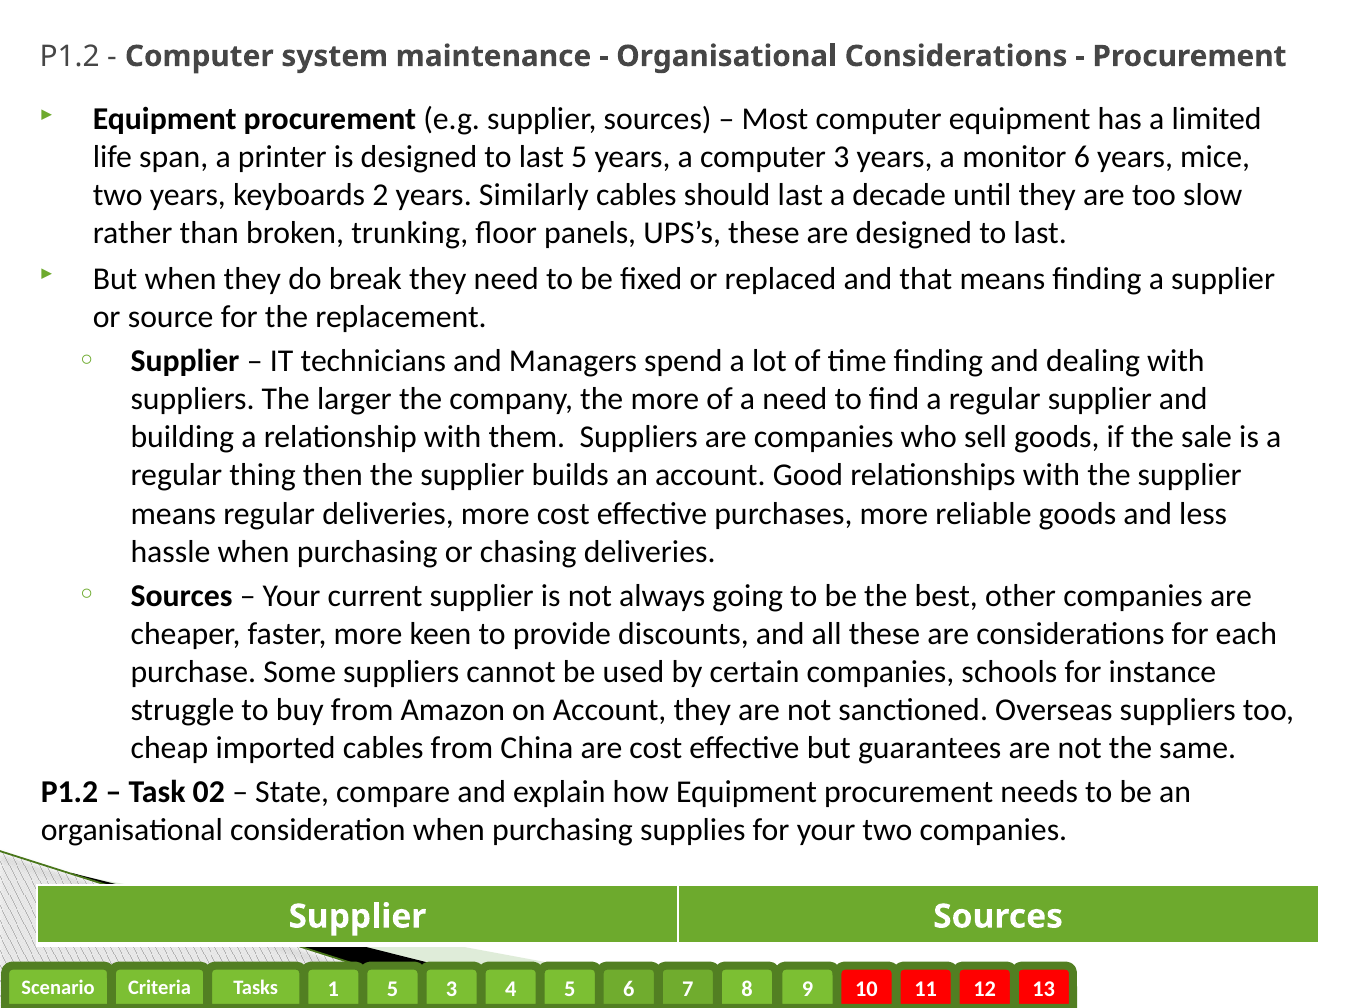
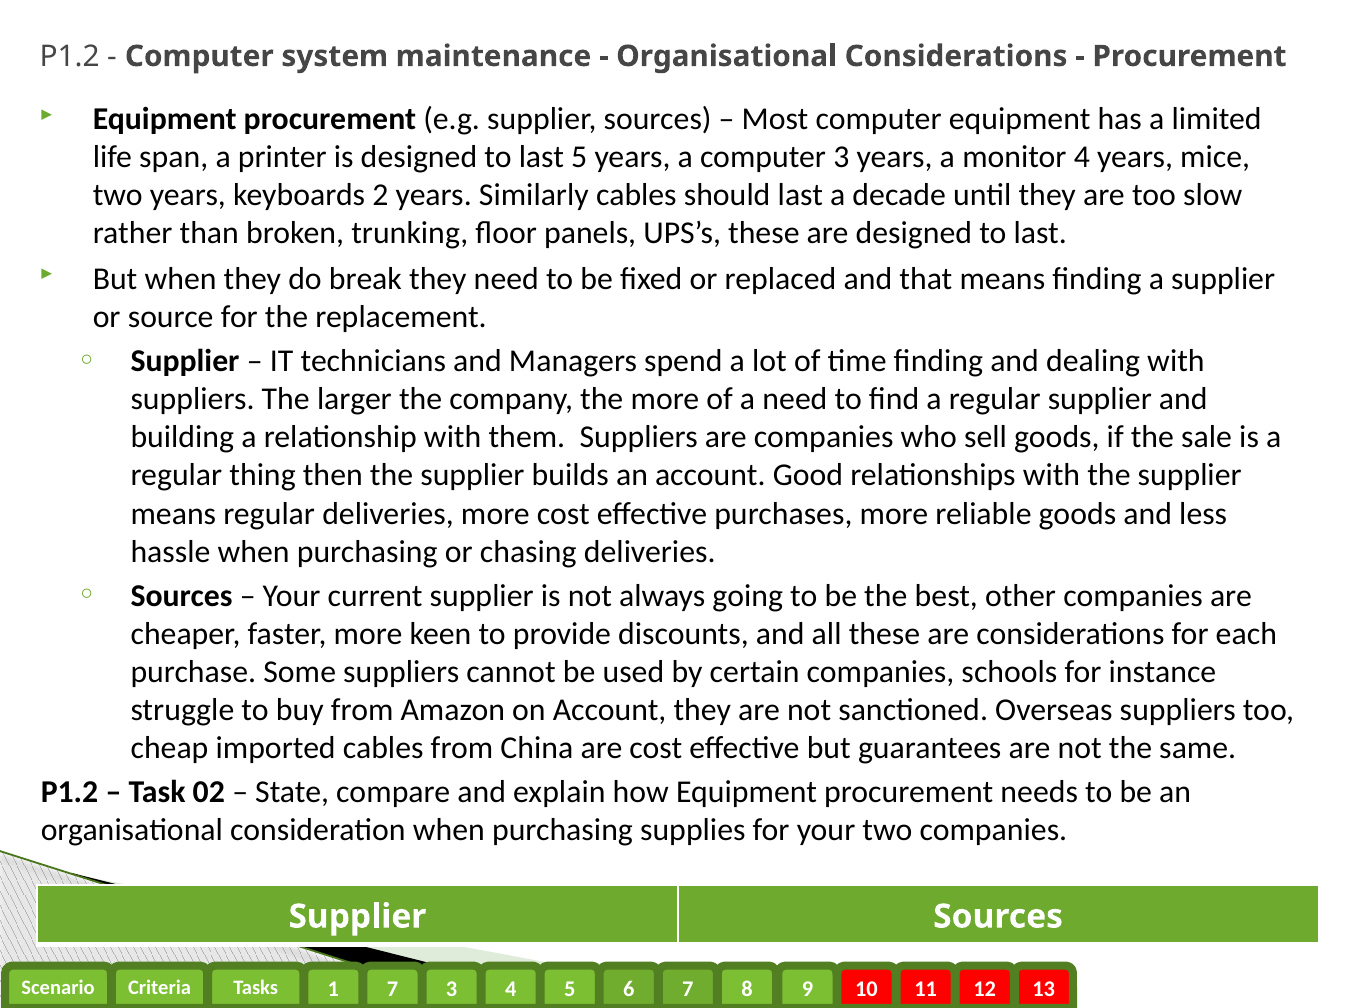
monitor 6: 6 -> 4
5 at (392, 990): 5 -> 7
